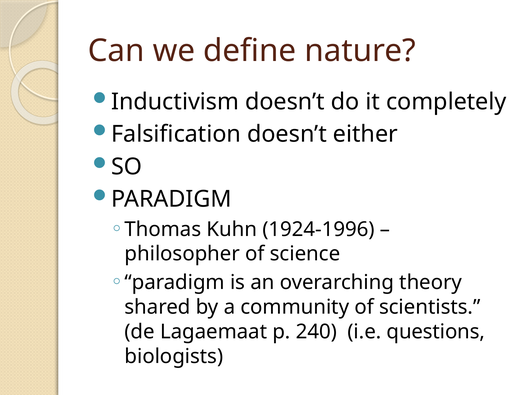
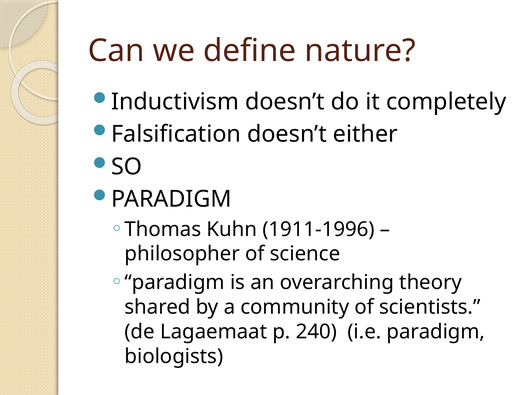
1924-1996: 1924-1996 -> 1911-1996
i.e questions: questions -> paradigm
